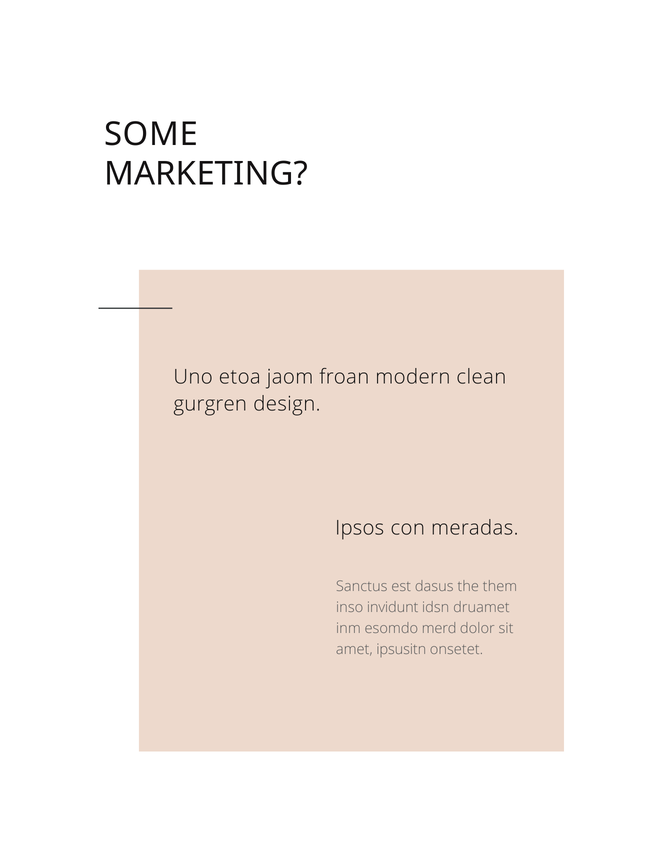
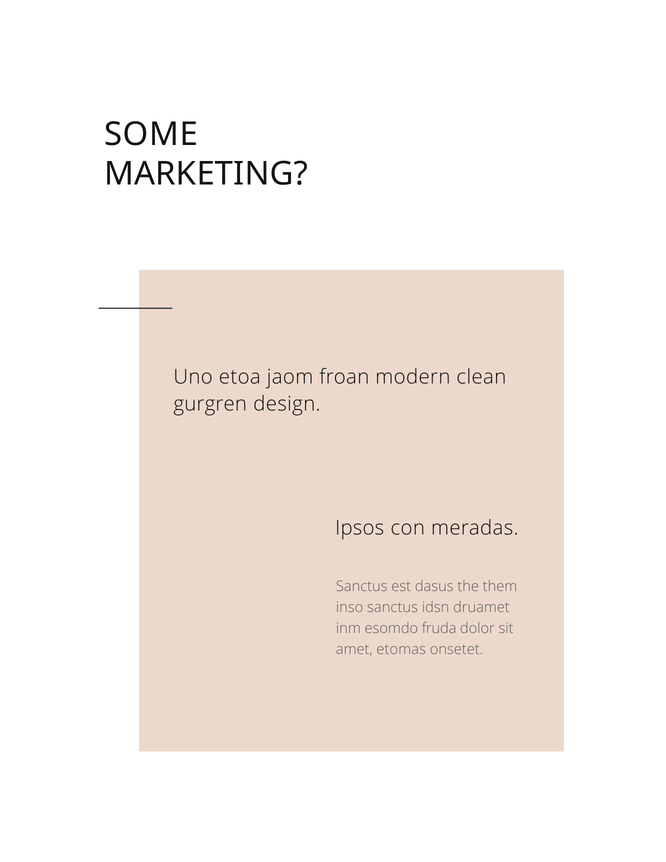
inso invidunt: invidunt -> sanctus
merd: merd -> fruda
ipsusitn: ipsusitn -> etomas
